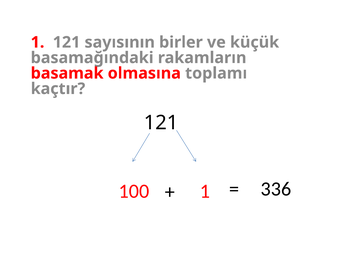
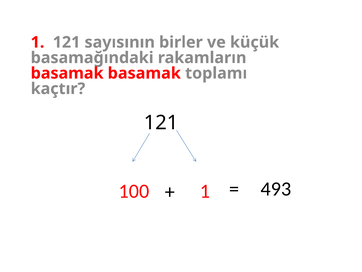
basamak olmasına: olmasına -> basamak
336: 336 -> 493
